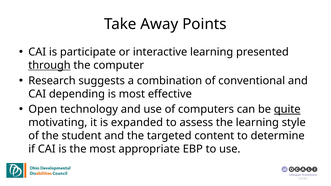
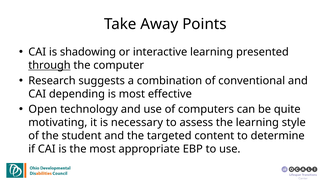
participate: participate -> shadowing
quite underline: present -> none
expanded: expanded -> necessary
